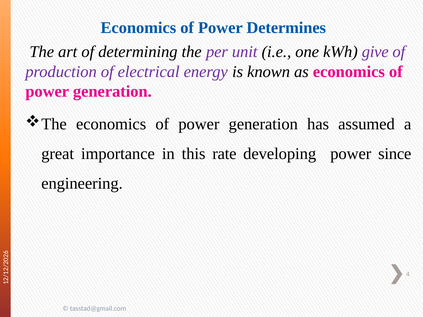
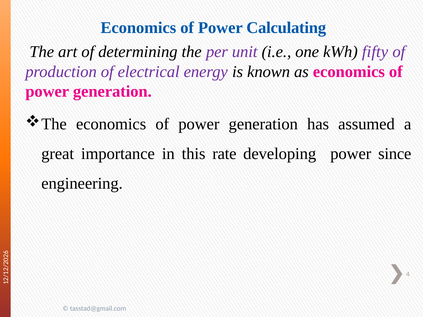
Determines: Determines -> Calculating
give: give -> fifty
